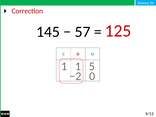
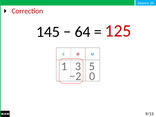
57: 57 -> 64
1 1: 1 -> 3
